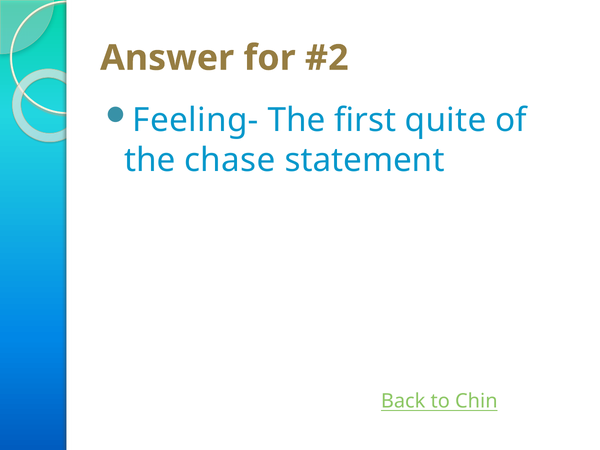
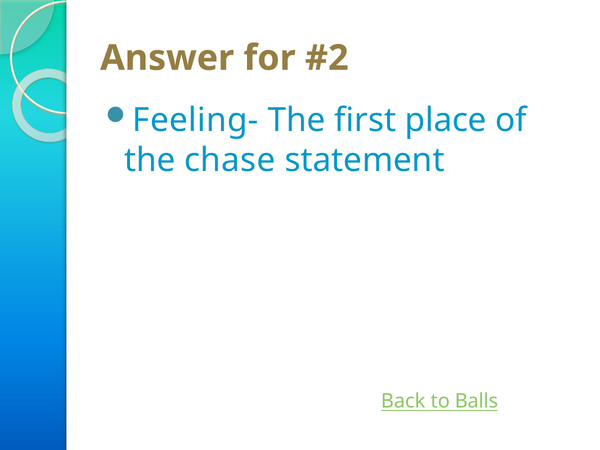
quite: quite -> place
Chin: Chin -> Balls
